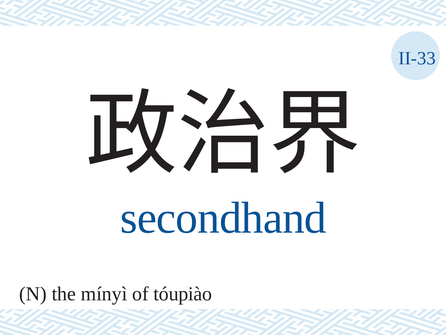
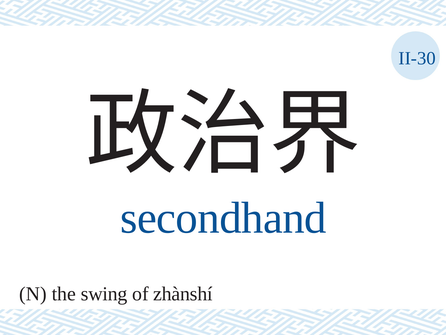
II-33: II-33 -> II-30
mínyì: mínyì -> swing
tóupiào: tóupiào -> zhànshí
